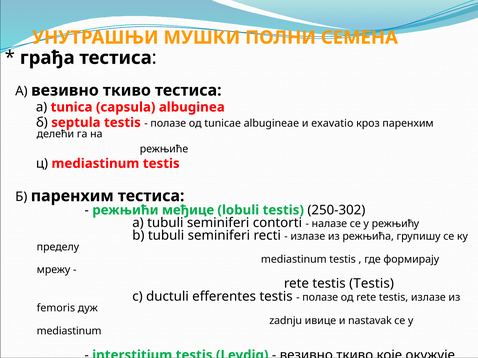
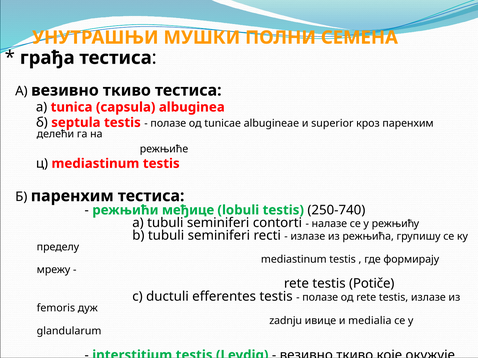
exavatio: exavatio -> superior
250-302: 250-302 -> 250-740
testis Testis: Testis -> Potiče
nastavak: nastavak -> medialia
mediastinum at (69, 331): mediastinum -> glandularum
